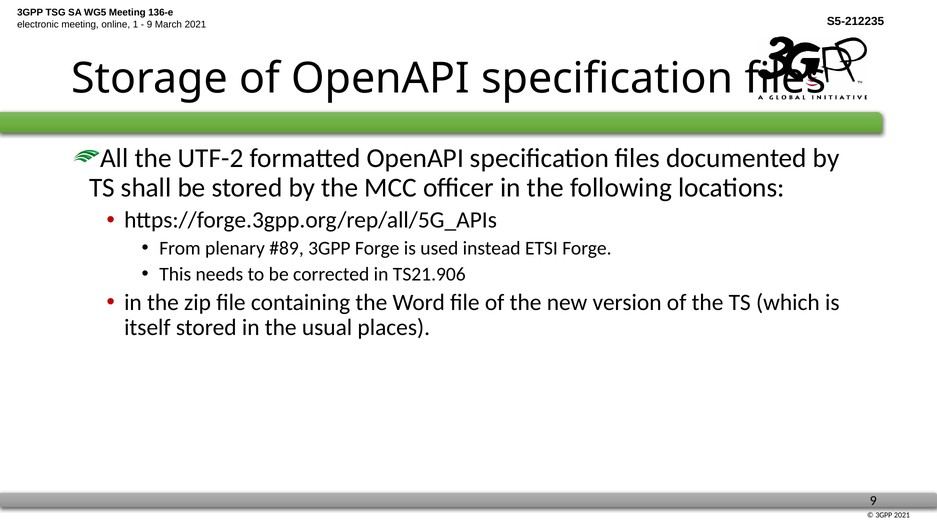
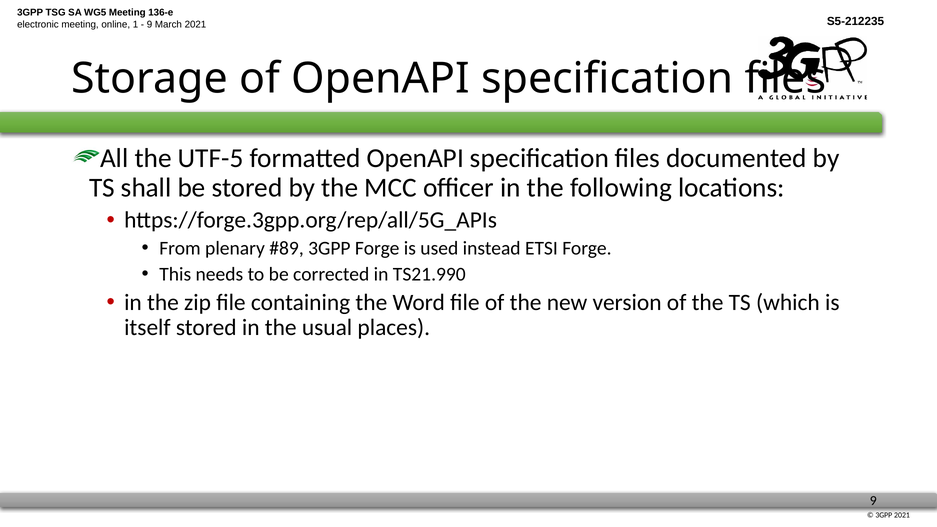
UTF-2: UTF-2 -> UTF-5
TS21.906: TS21.906 -> TS21.990
